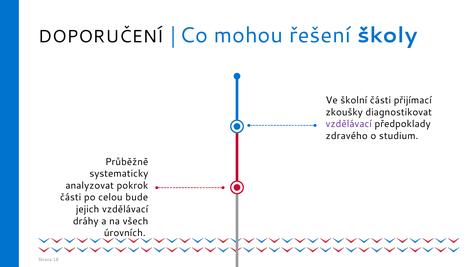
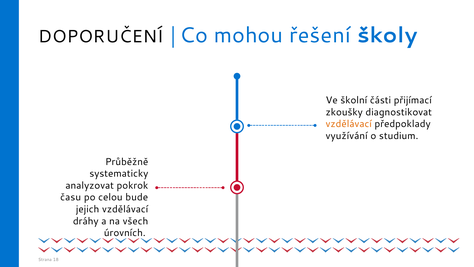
vzdělávací at (349, 124) colour: purple -> orange
zdravého: zdravého -> využívání
části at (71, 197): části -> času
